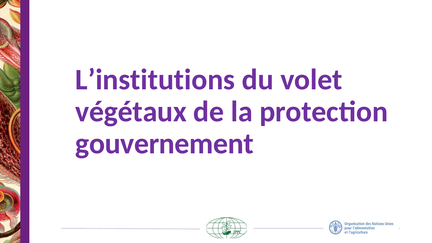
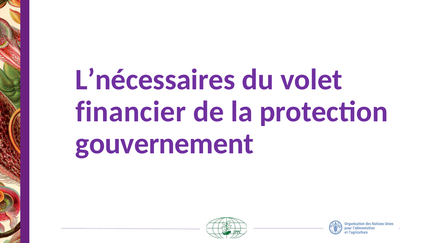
L’institutions: L’institutions -> L’nécessaires
végétaux: végétaux -> financier
